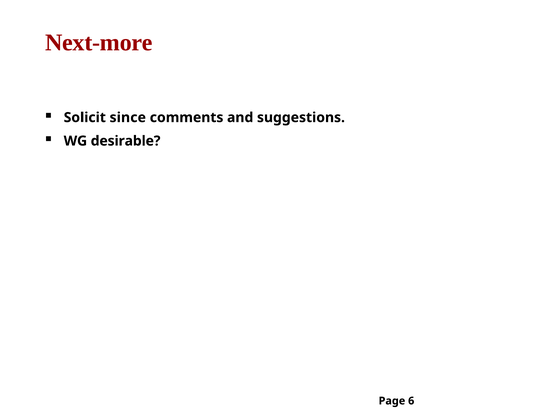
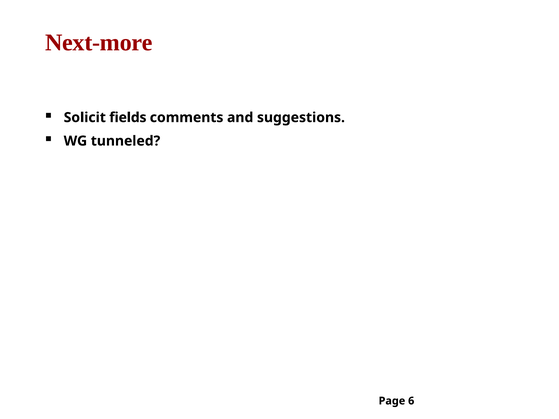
since: since -> fields
desirable: desirable -> tunneled
